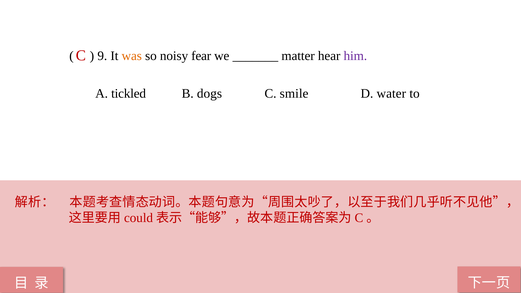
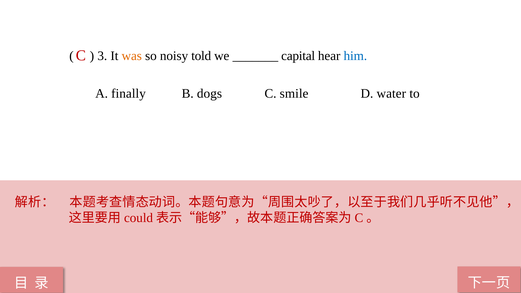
9: 9 -> 3
fear: fear -> told
matter: matter -> capital
him colour: purple -> blue
tickled: tickled -> finally
